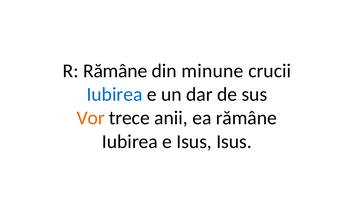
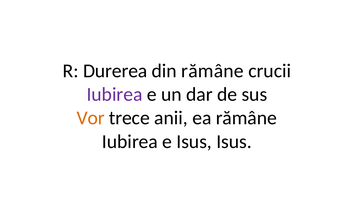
R Rămâne: Rămâne -> Durerea
din minune: minune -> rămâne
Iubirea at (115, 94) colour: blue -> purple
